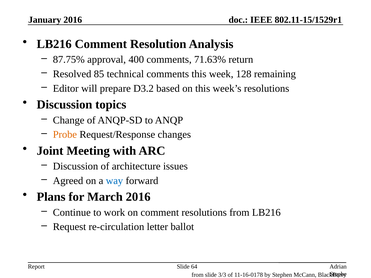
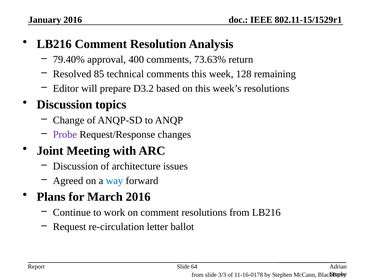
87.75%: 87.75% -> 79.40%
71.63%: 71.63% -> 73.63%
Probe colour: orange -> purple
